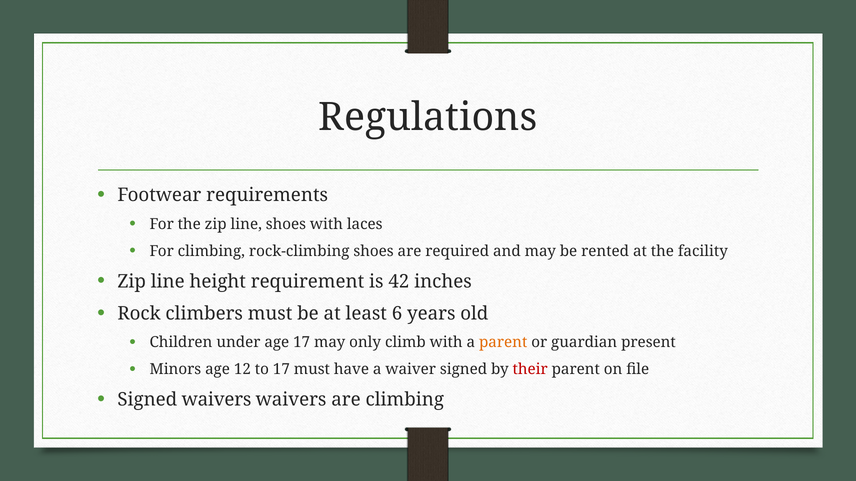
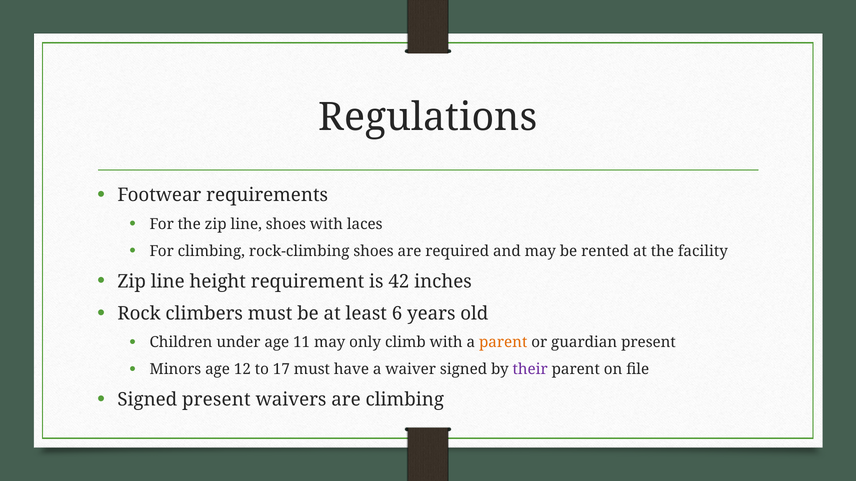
age 17: 17 -> 11
their colour: red -> purple
Signed waivers: waivers -> present
